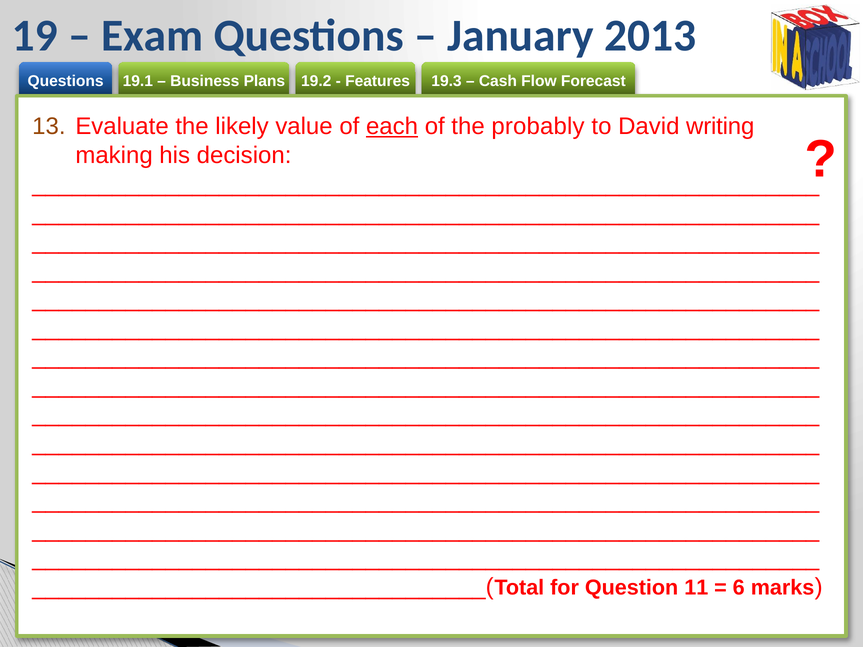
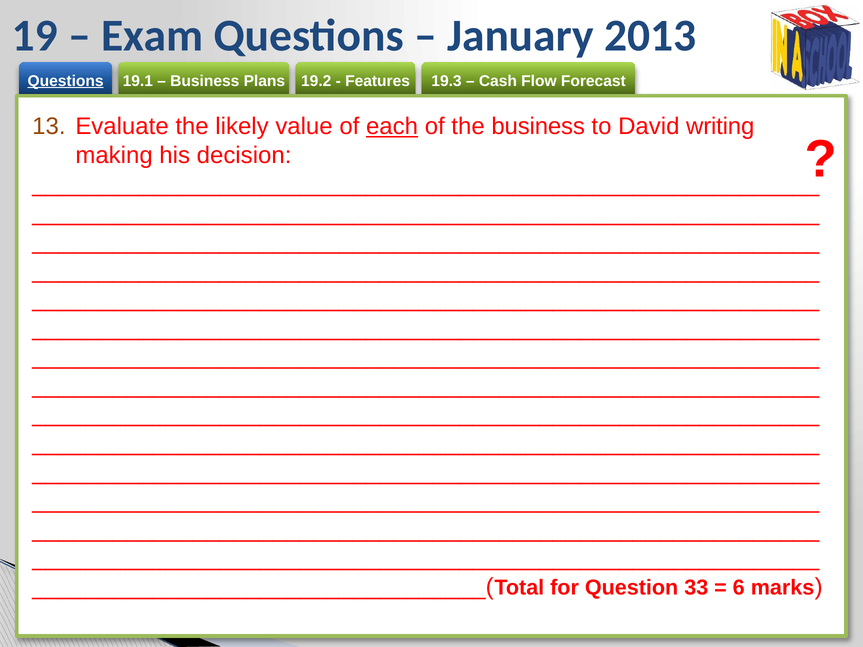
Questions at (66, 81) underline: none -> present
the probably: probably -> business
11: 11 -> 33
